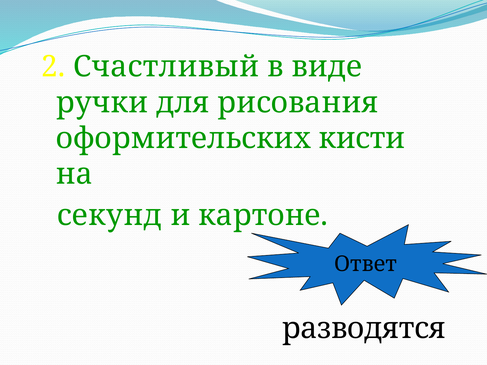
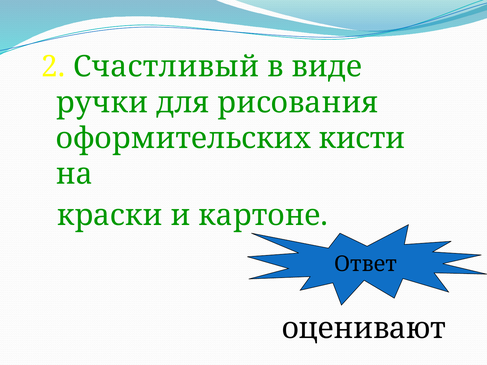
секунд: секунд -> краски
разводятся: разводятся -> оценивают
